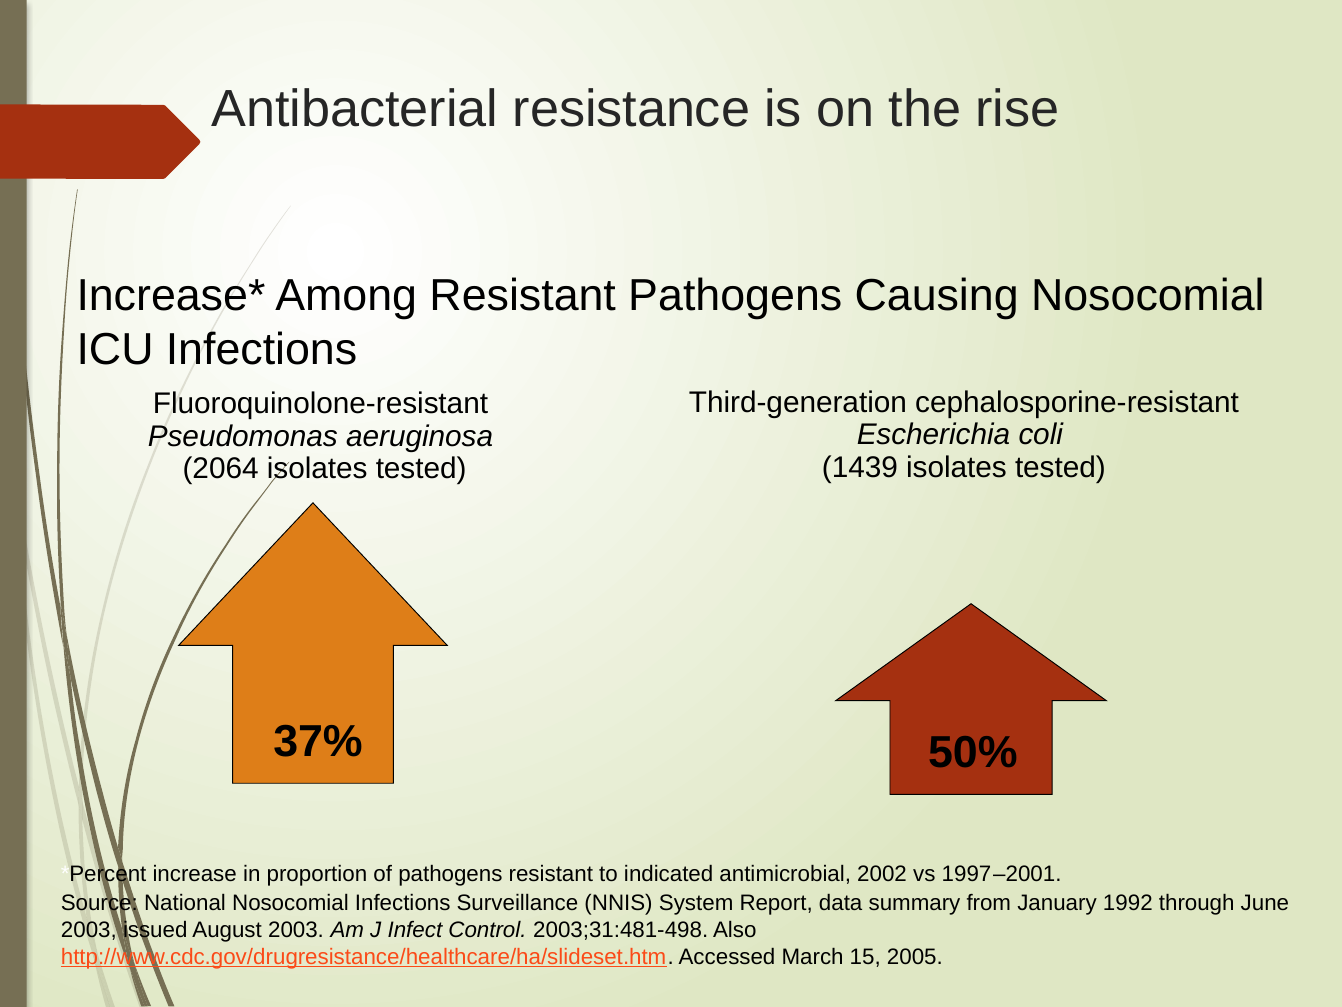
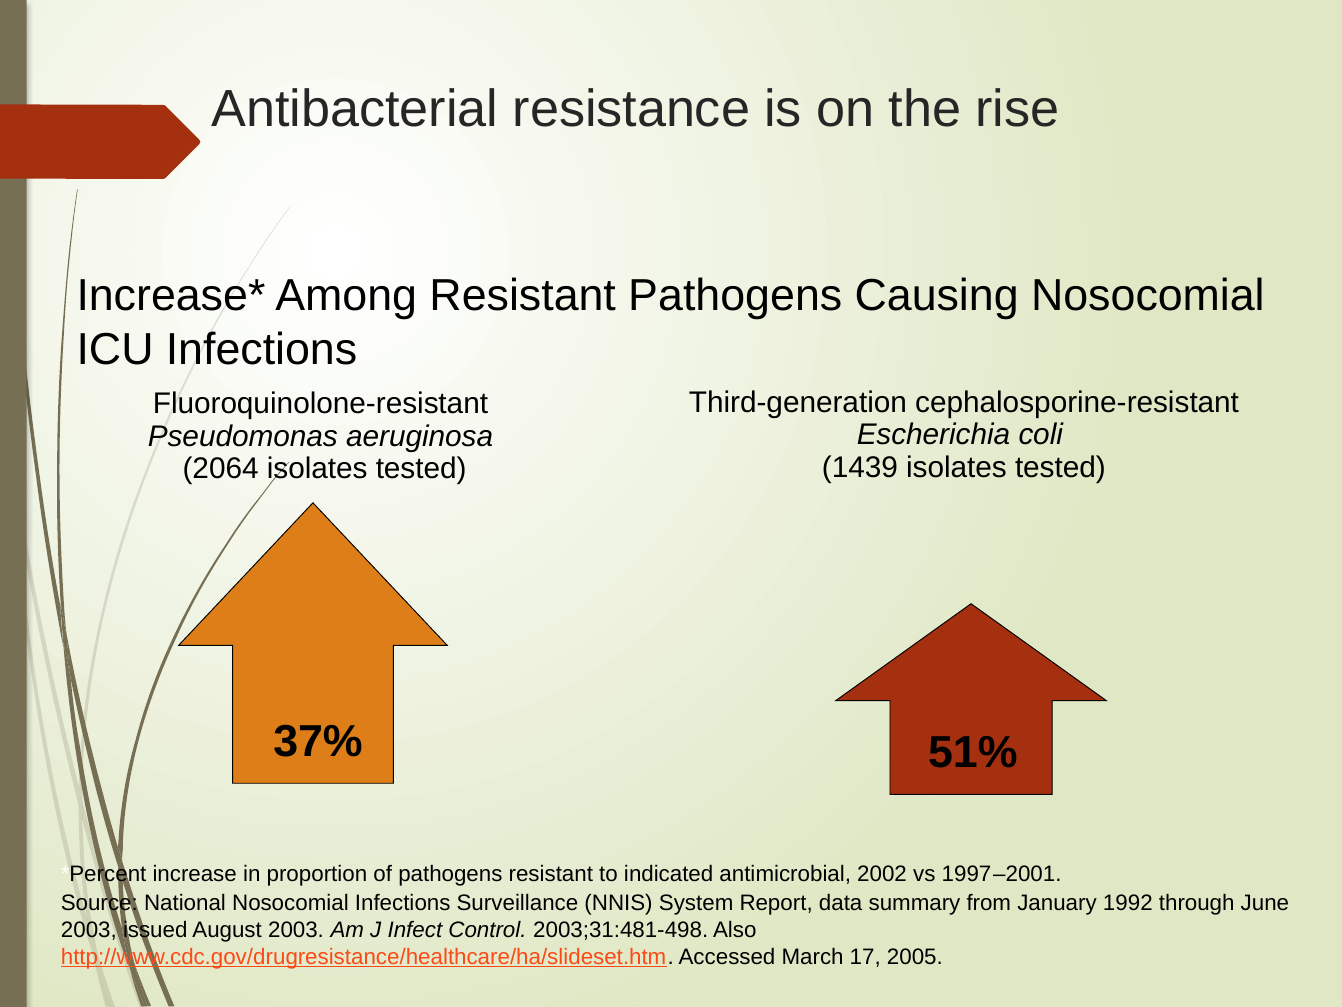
50%: 50% -> 51%
15: 15 -> 17
